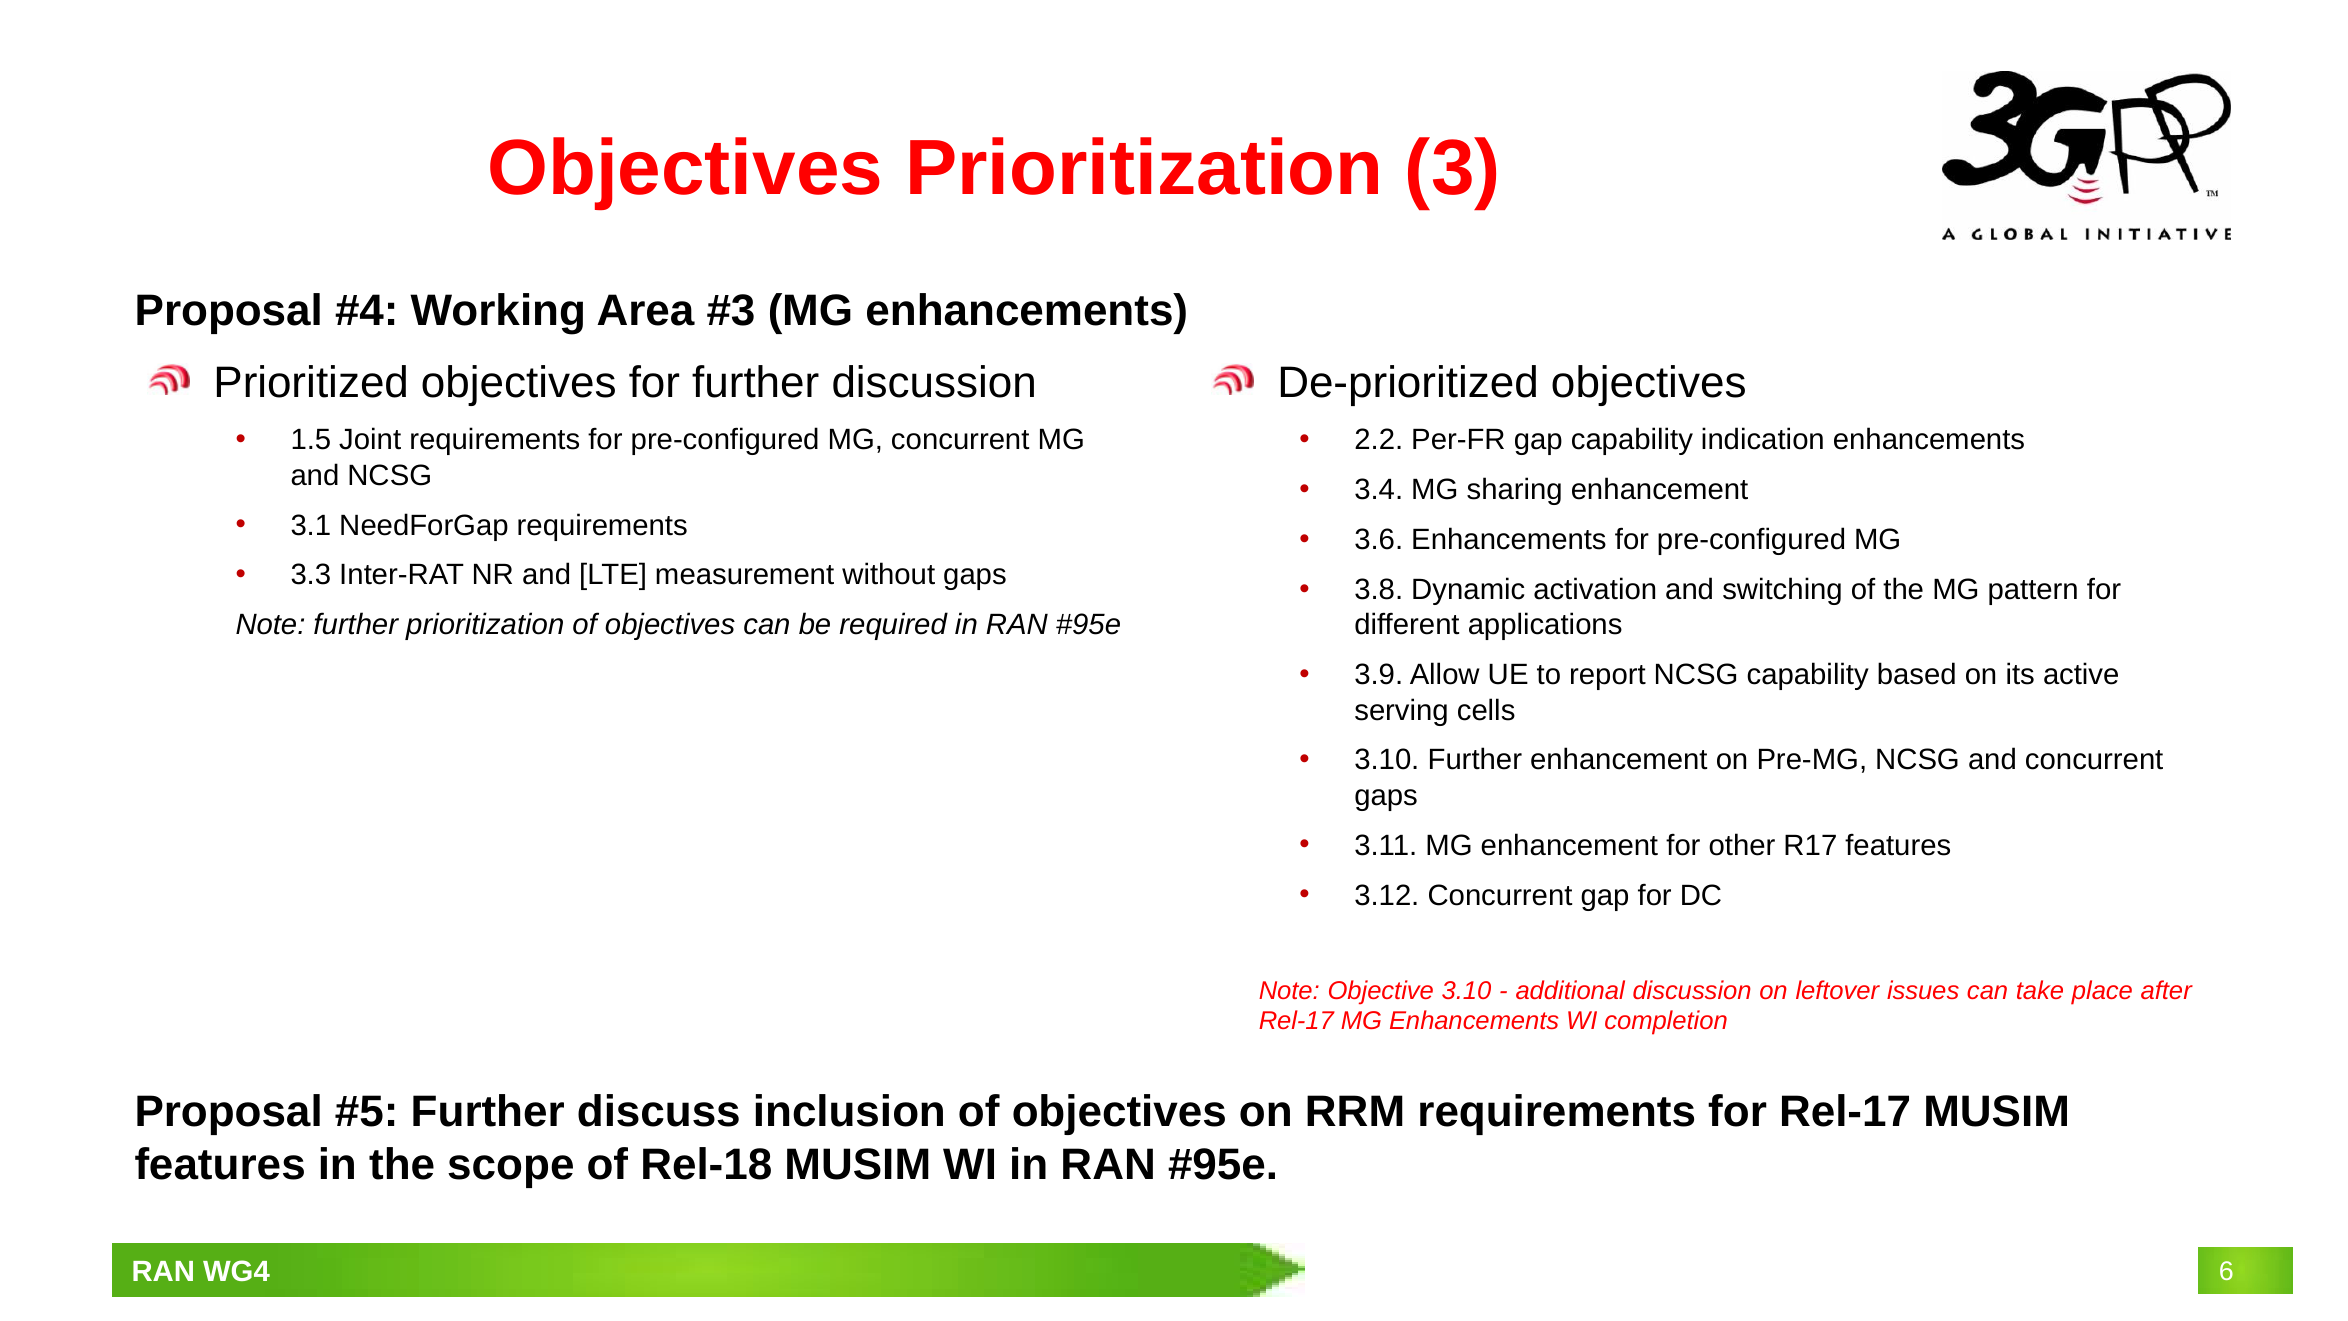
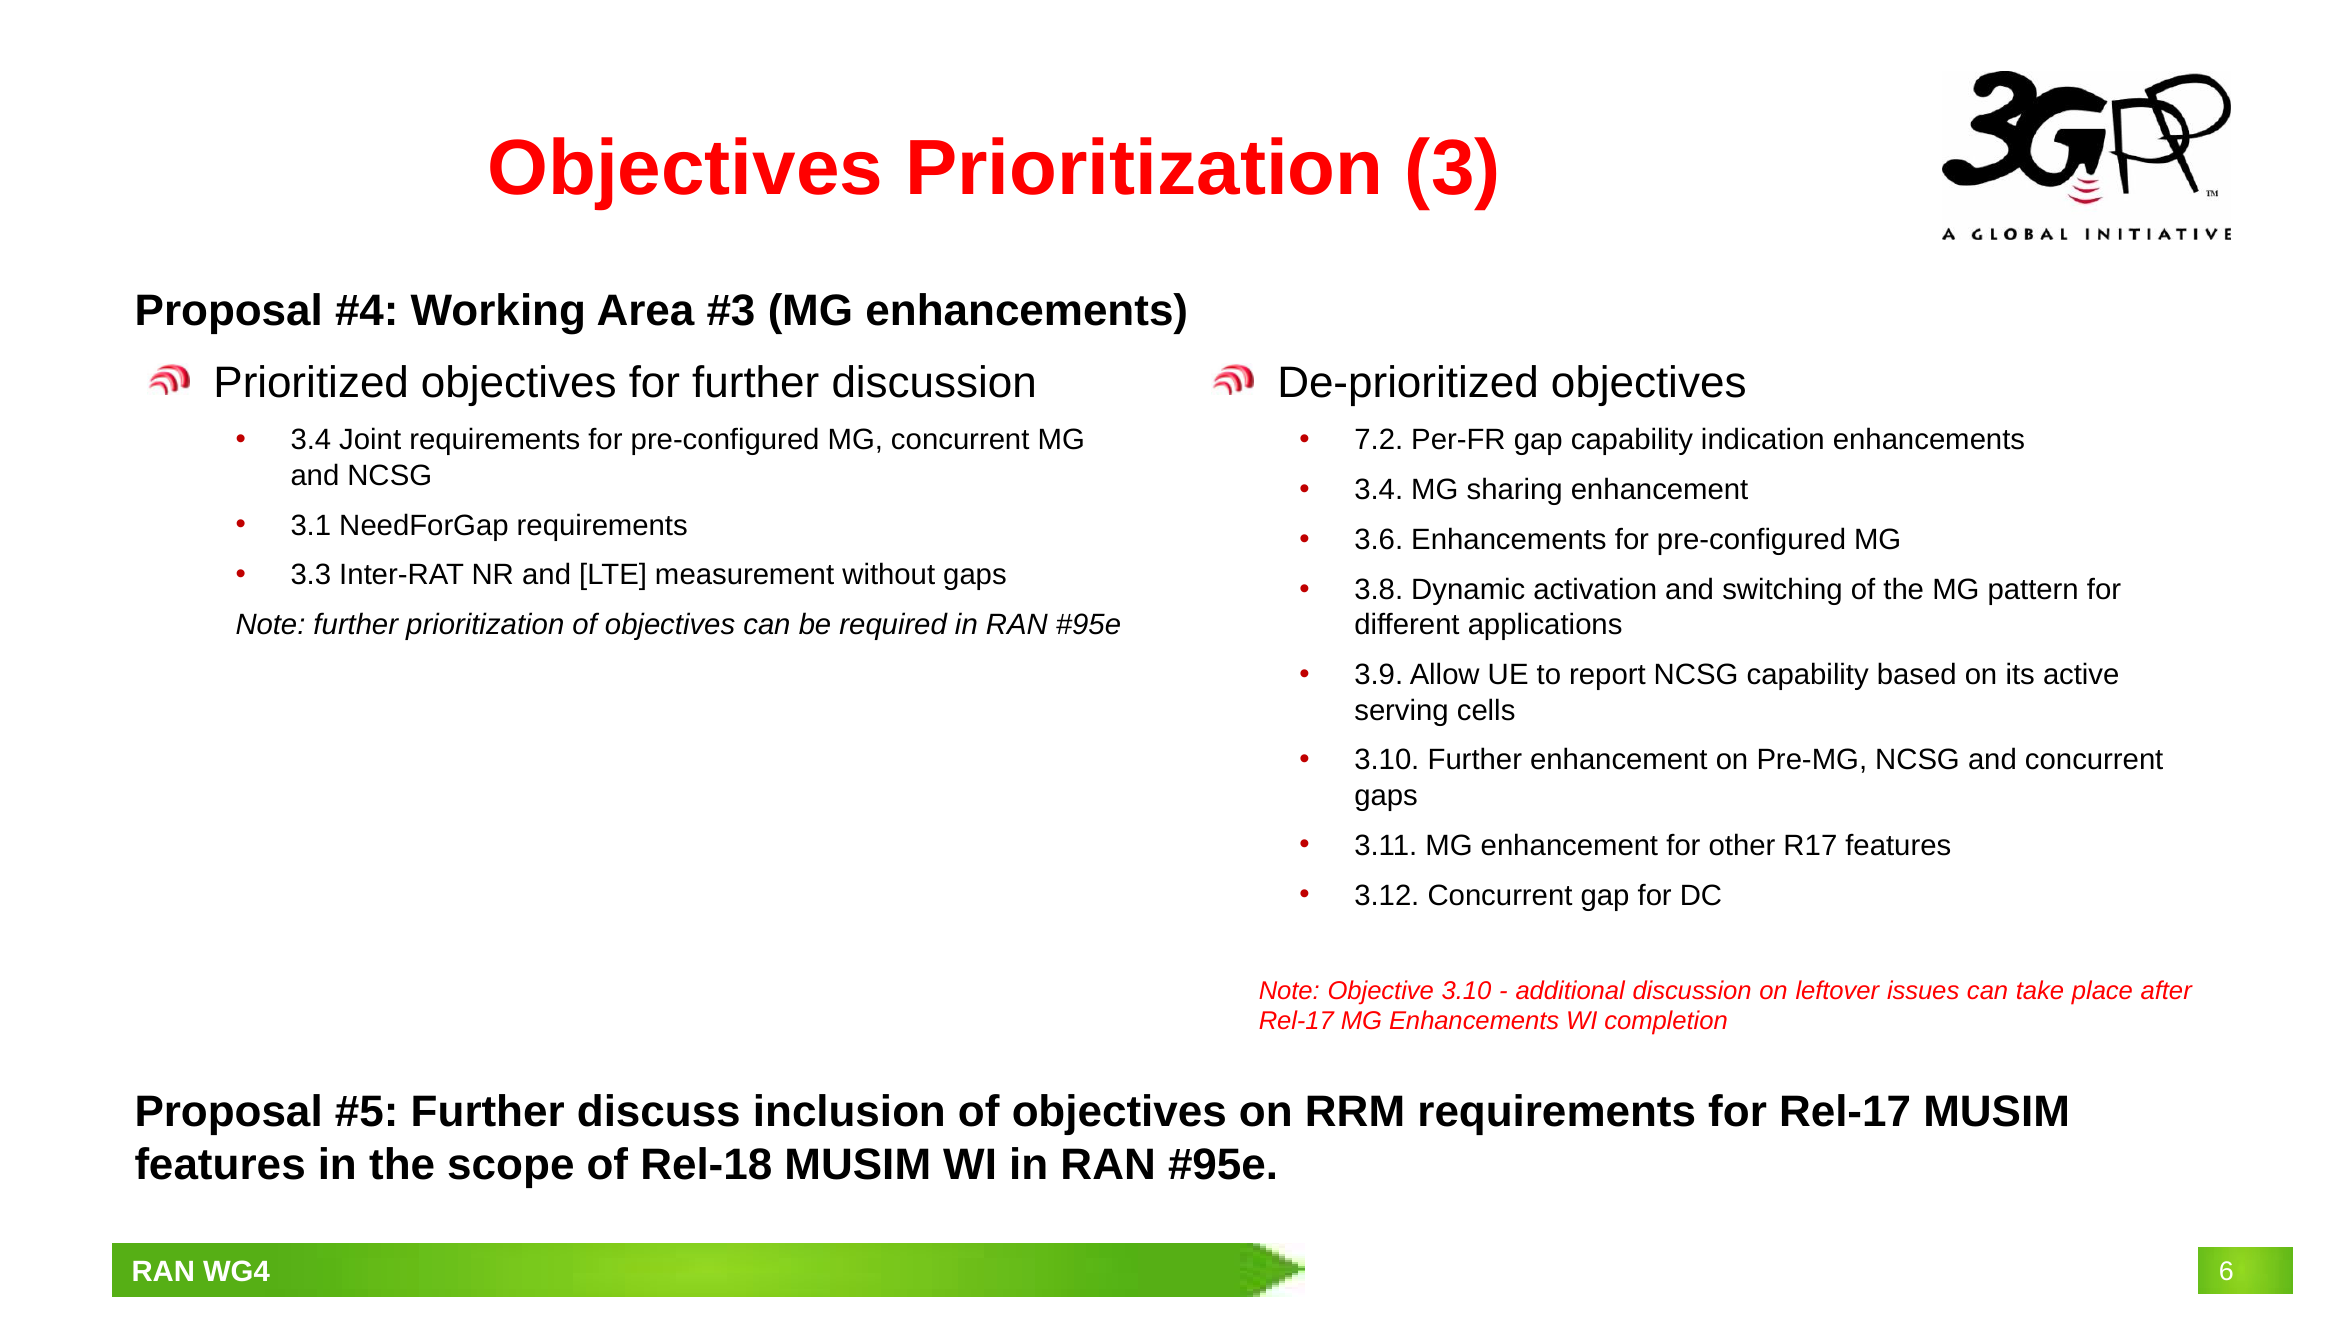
1.5 at (311, 440): 1.5 -> 3.4
2.2: 2.2 -> 7.2
